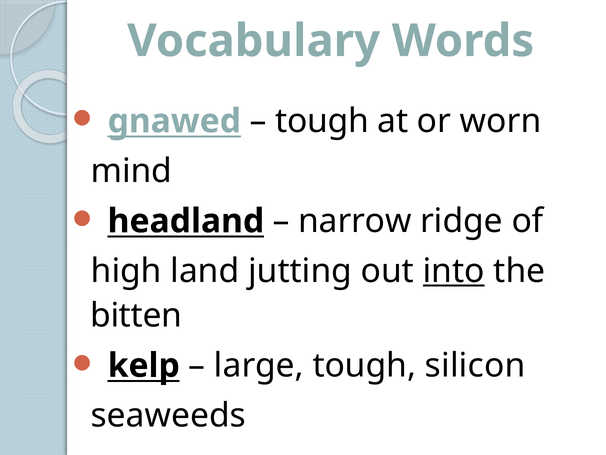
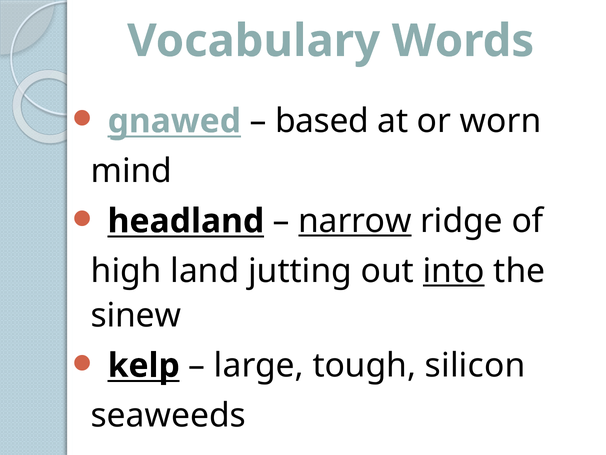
tough at (322, 121): tough -> based
narrow underline: none -> present
bitten: bitten -> sinew
